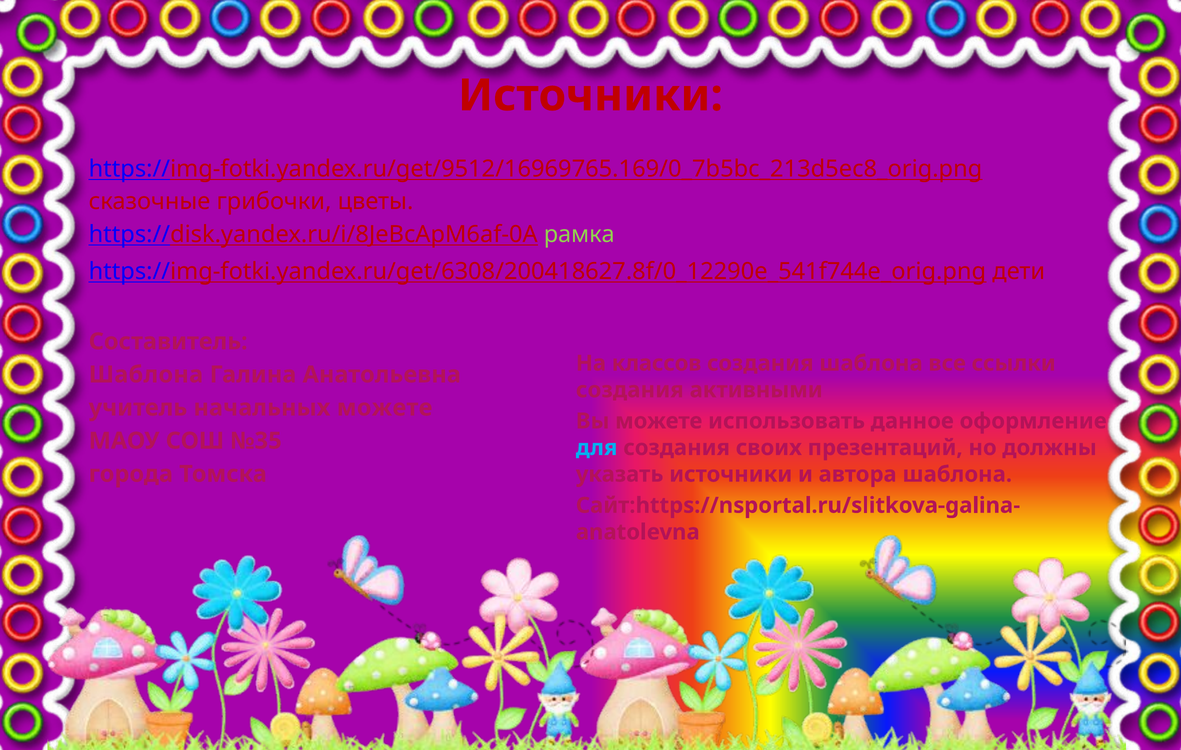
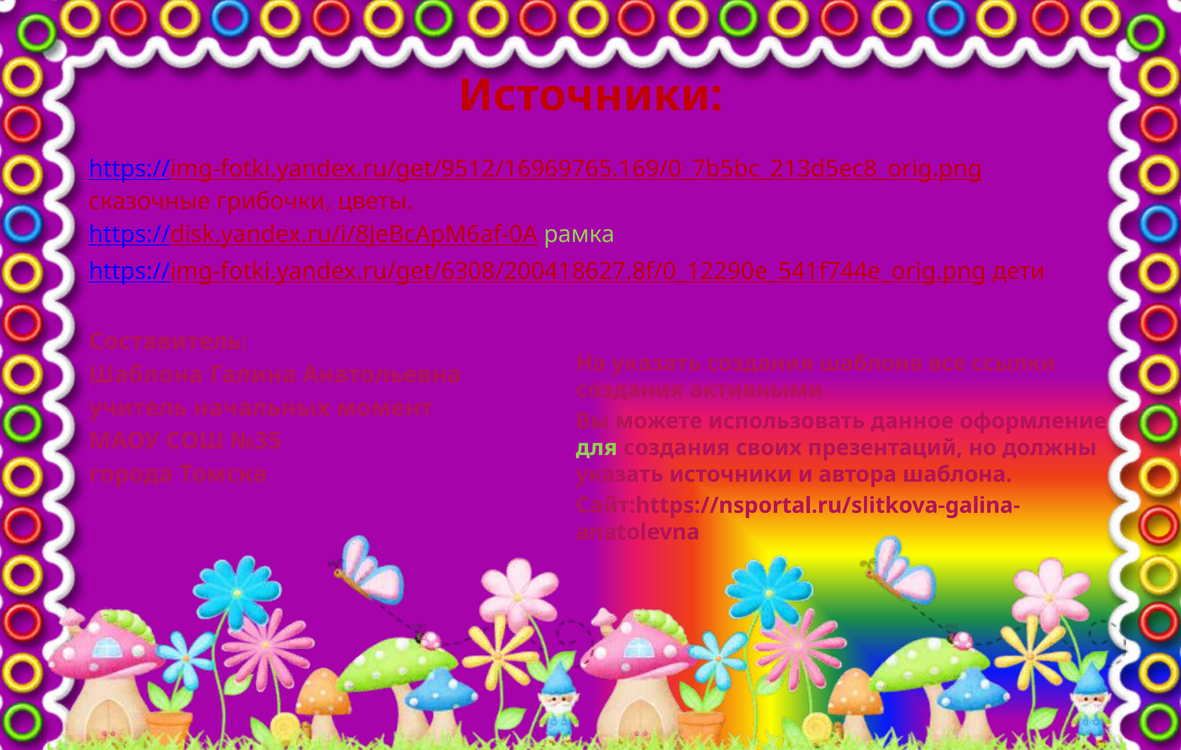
На классов: классов -> указать
начальных можете: можете -> момент
для colour: light blue -> light green
